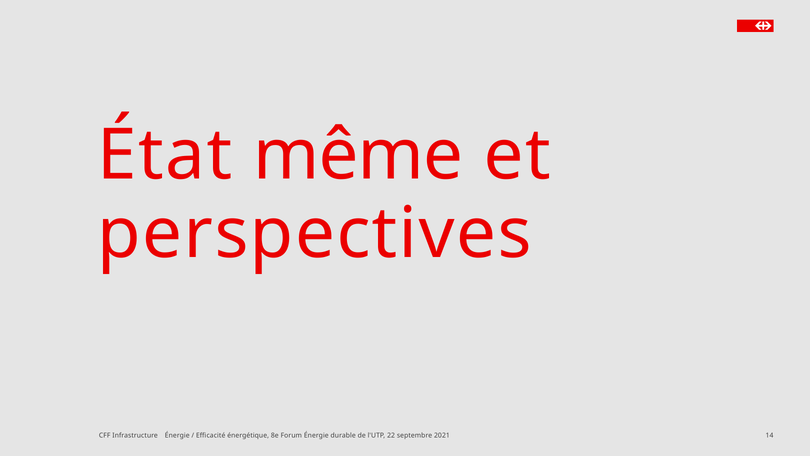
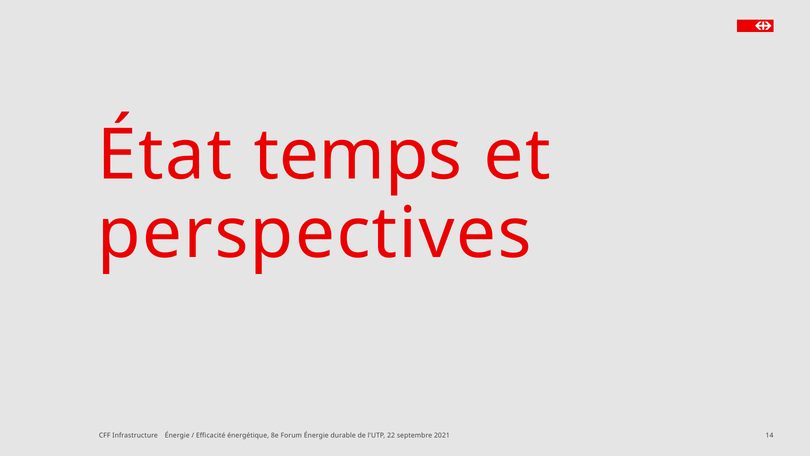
même: même -> temps
